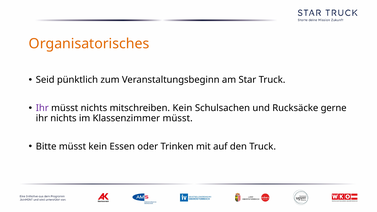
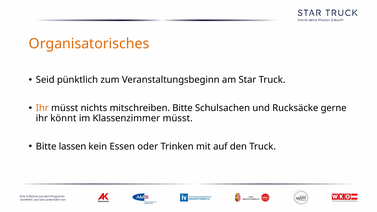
Ihr at (42, 108) colour: purple -> orange
mitschreiben Kein: Kein -> Bitte
ihr nichts: nichts -> könnt
Bitte müsst: müsst -> lassen
